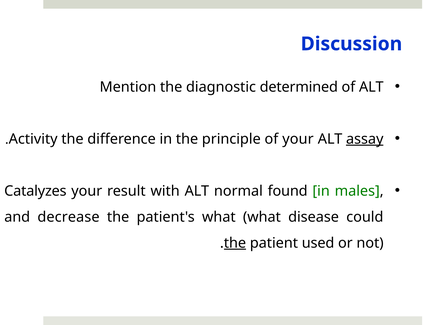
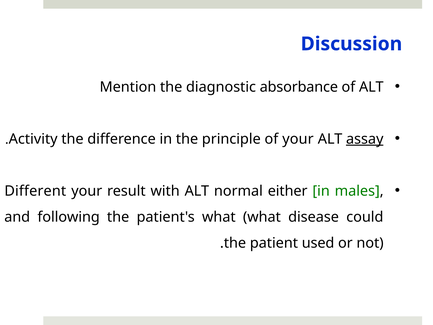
determined: determined -> absorbance
Catalyzes: Catalyzes -> Different
found: found -> either
decrease: decrease -> following
the at (235, 243) underline: present -> none
